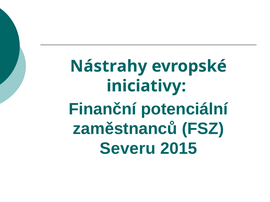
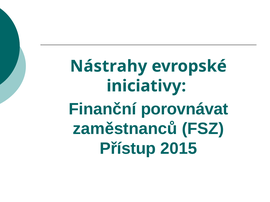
potenciální: potenciální -> porovnávat
Severu: Severu -> Přístup
